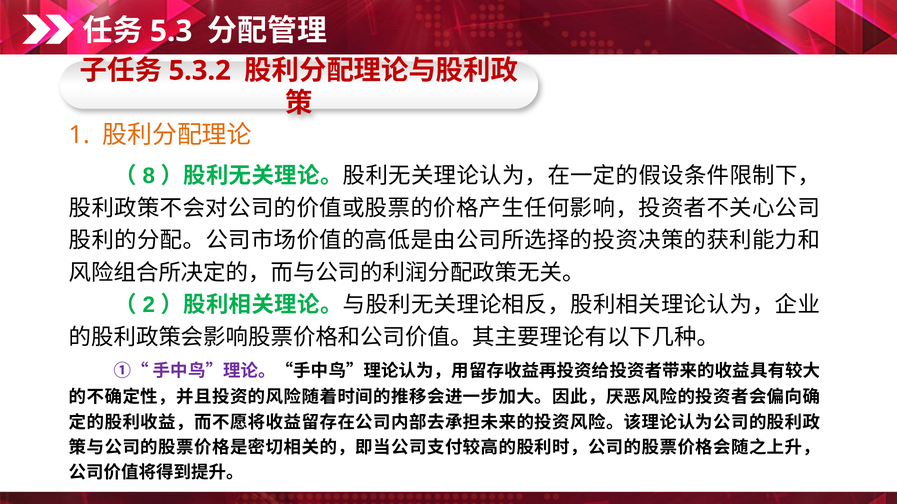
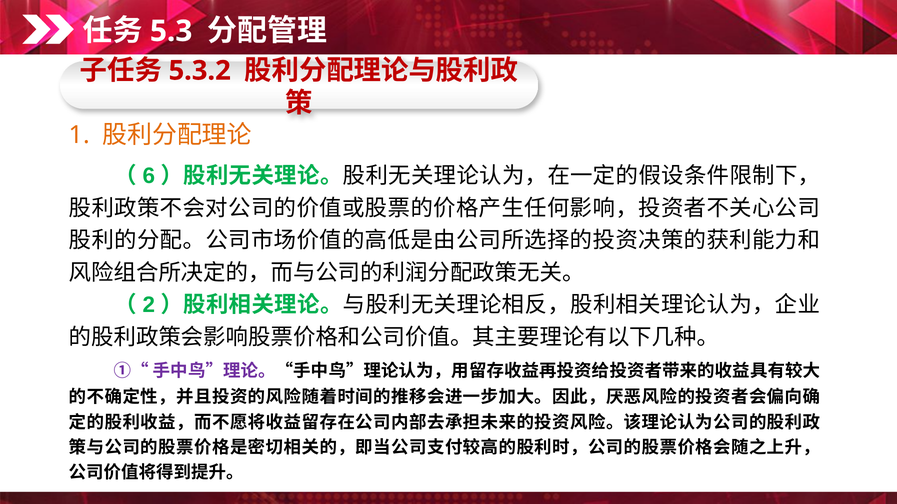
8: 8 -> 6
